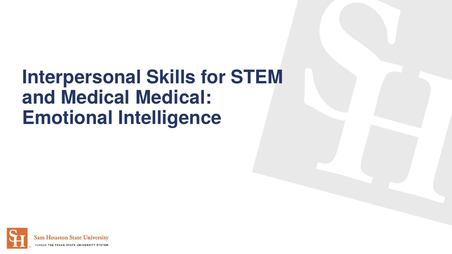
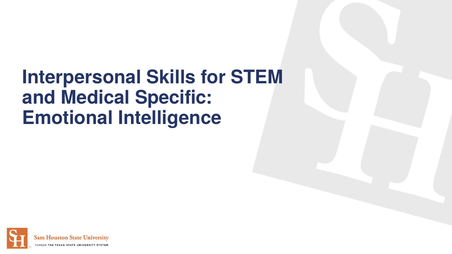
Medical Medical: Medical -> Specific
